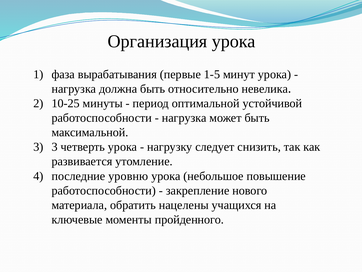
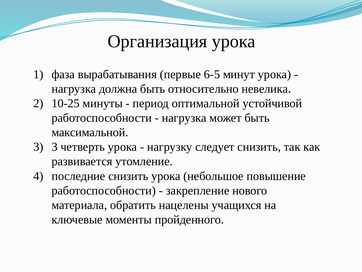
1-5: 1-5 -> 6-5
последние уровню: уровню -> снизить
